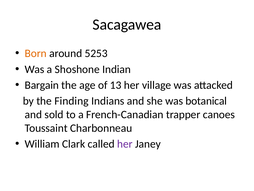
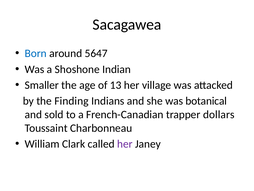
Born colour: orange -> blue
5253: 5253 -> 5647
Bargain: Bargain -> Smaller
canoes: canoes -> dollars
